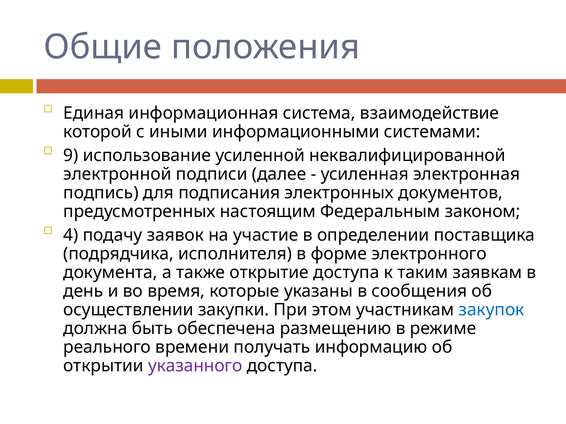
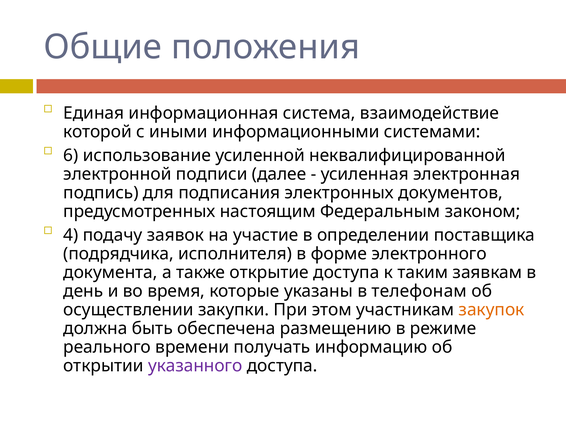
9: 9 -> 6
сообщения: сообщения -> телефонам
закупок colour: blue -> orange
